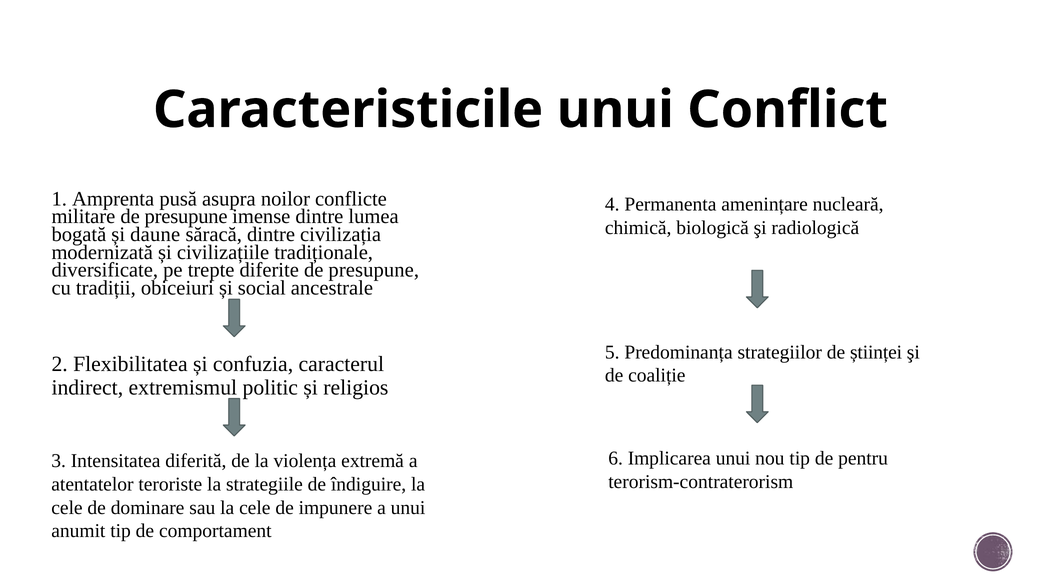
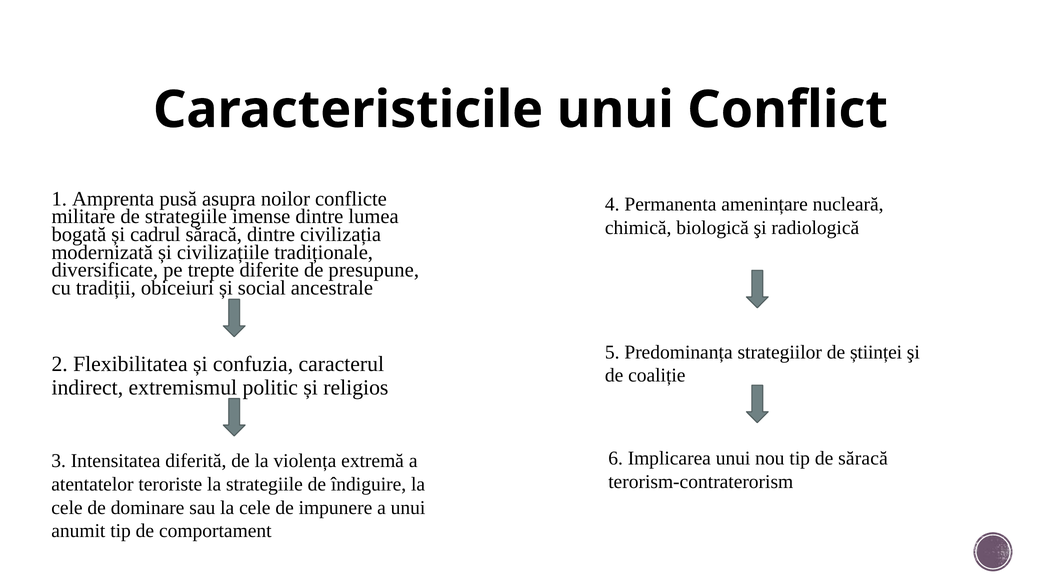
militare de presupune: presupune -> strategiile
daune: daune -> cadrul
de pentru: pentru -> săracă
